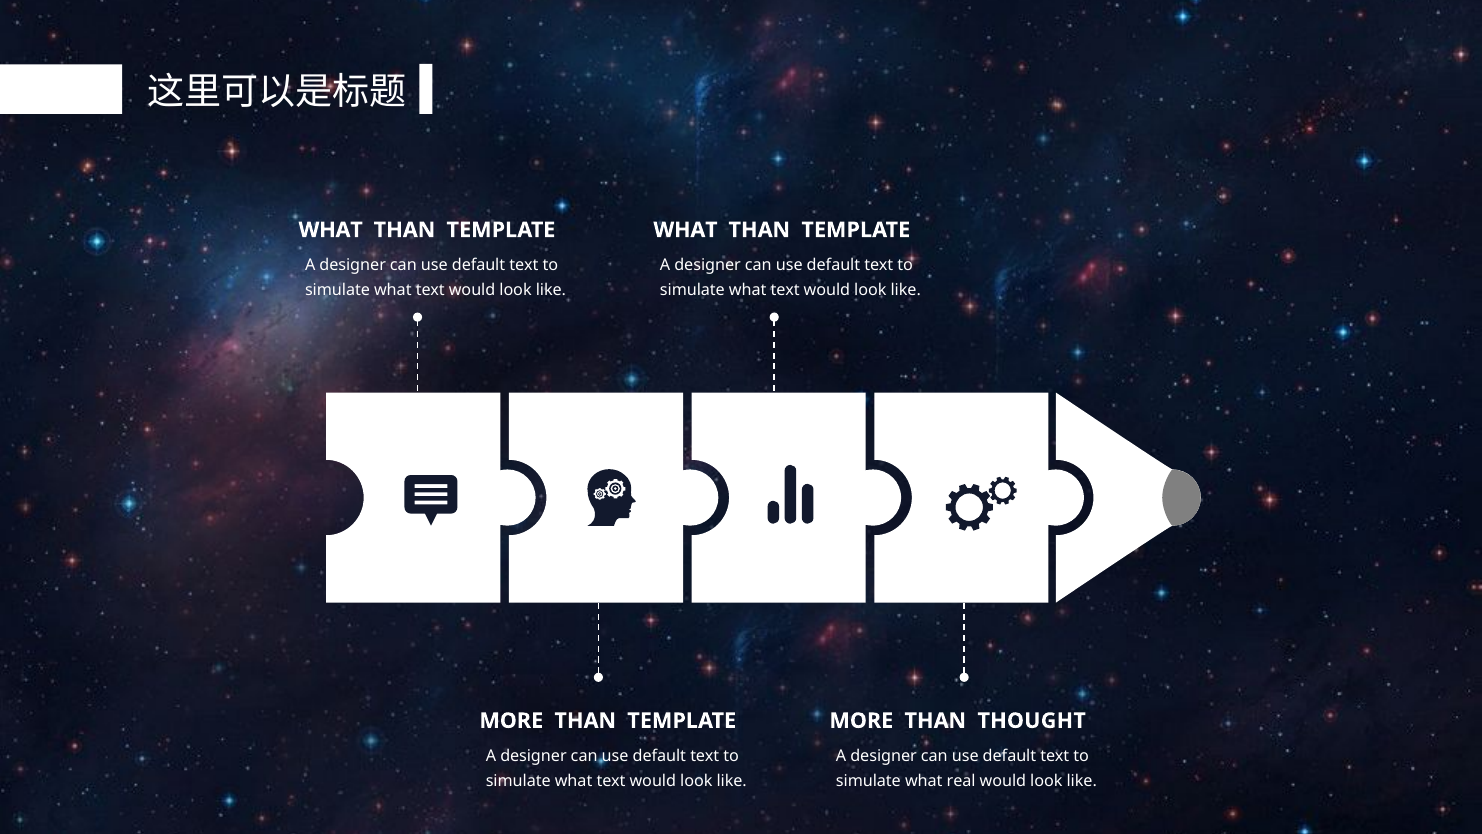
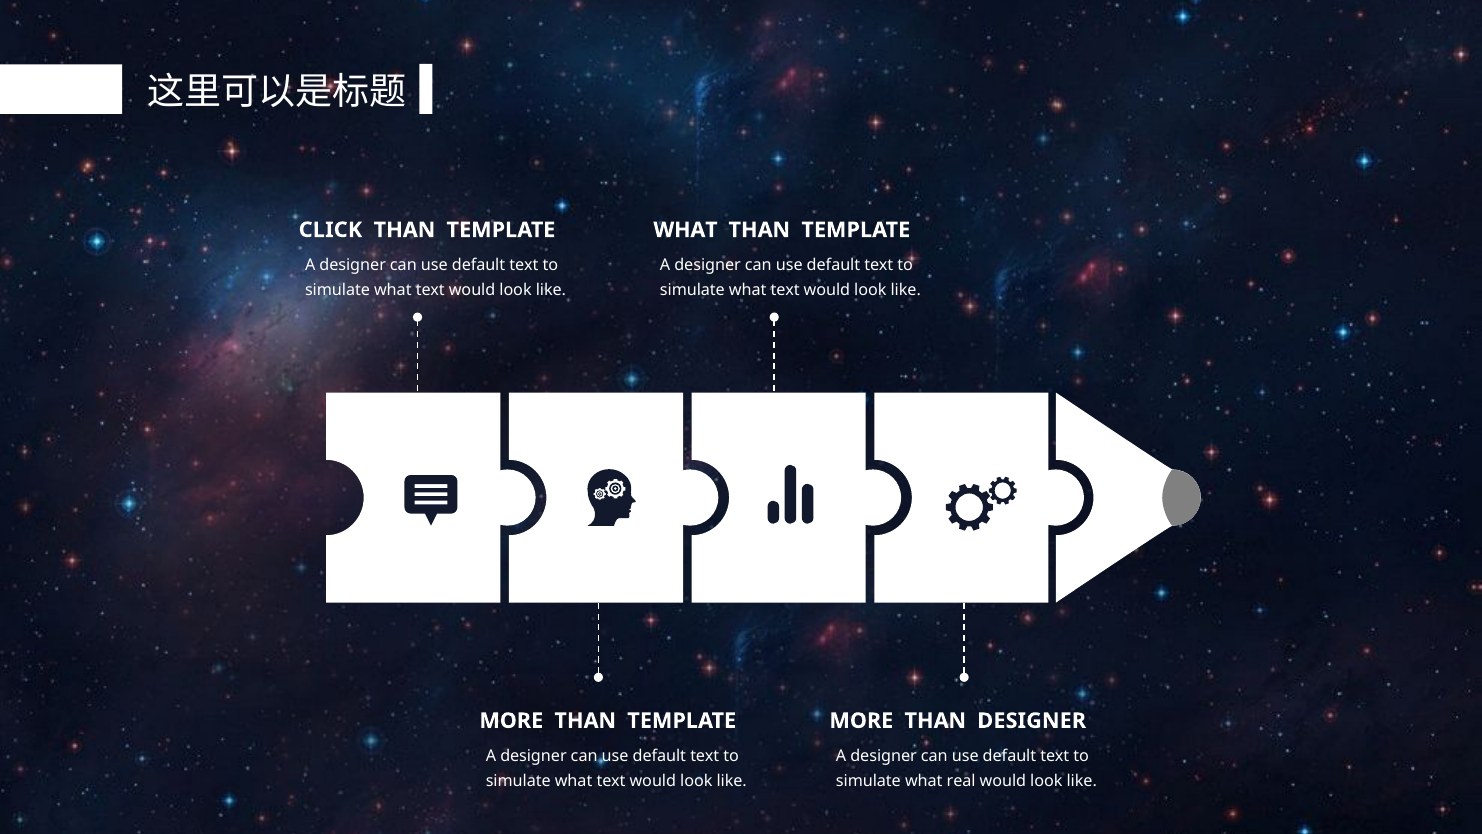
WHAT at (331, 230): WHAT -> CLICK
THAN THOUGHT: THOUGHT -> DESIGNER
